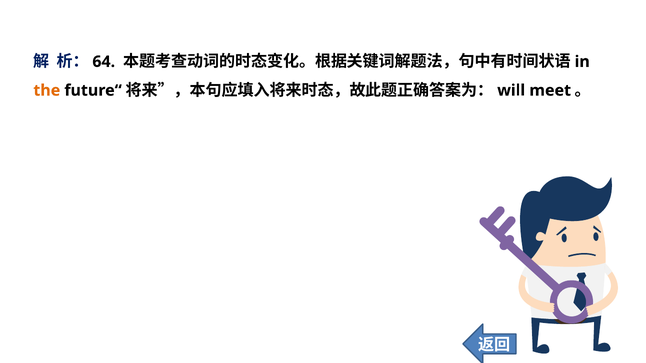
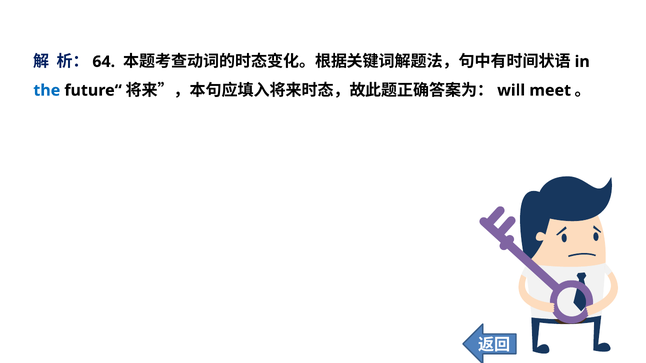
the colour: orange -> blue
